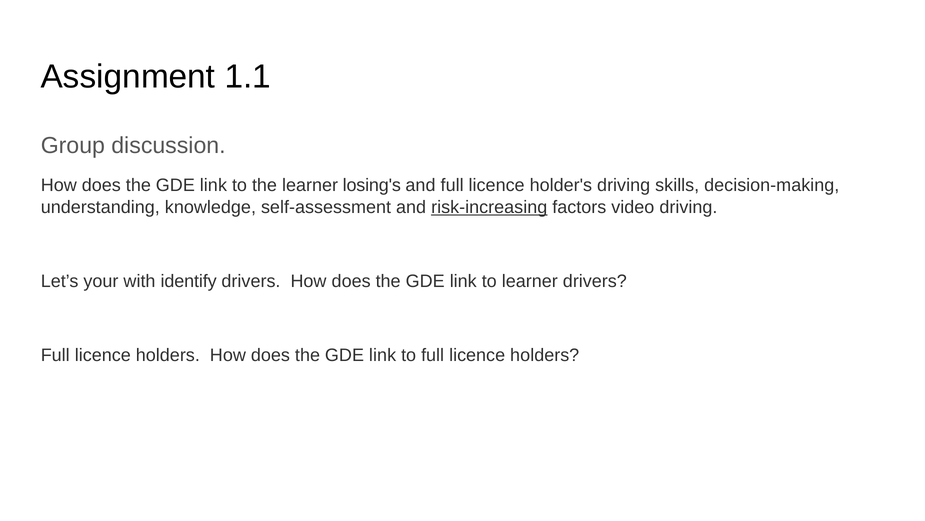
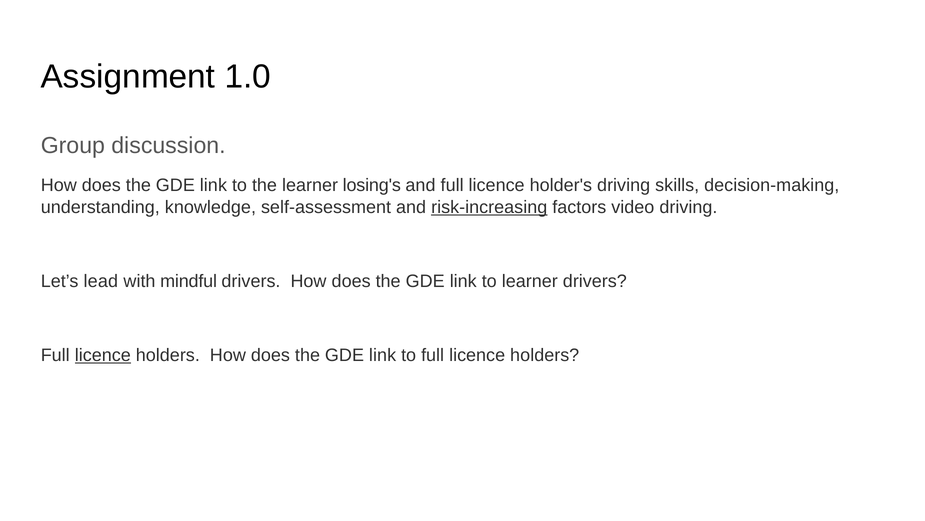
1.1: 1.1 -> 1.0
your: your -> lead
identify: identify -> mindful
licence at (103, 355) underline: none -> present
